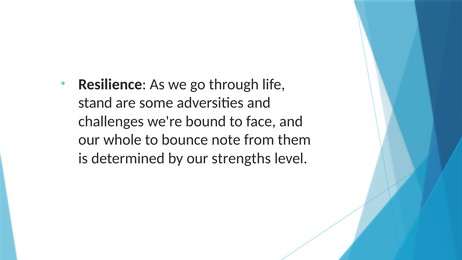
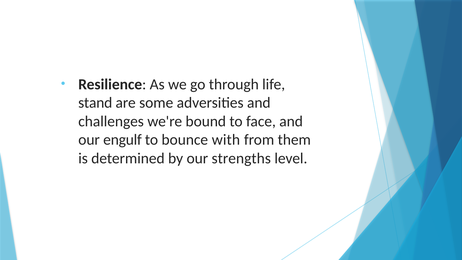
whole: whole -> engulf
note: note -> with
